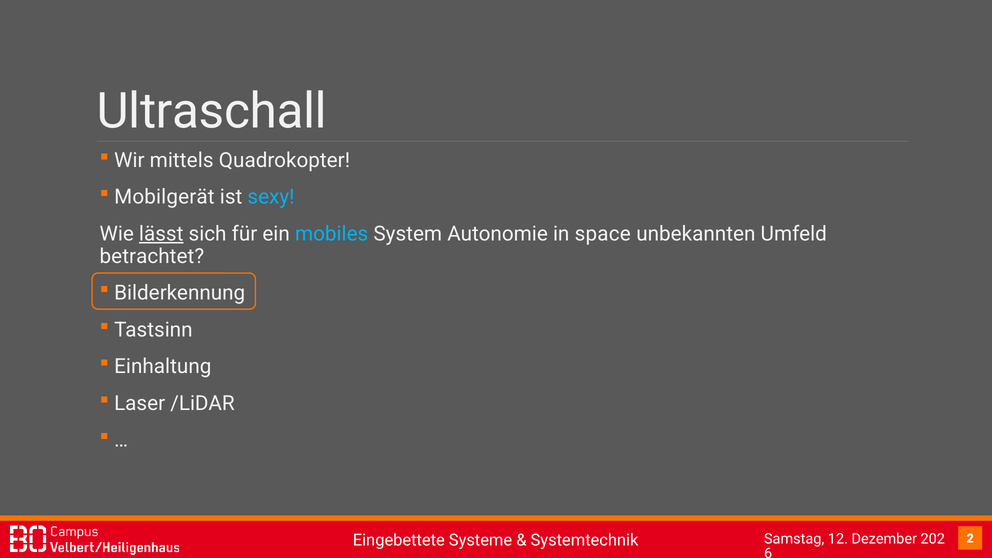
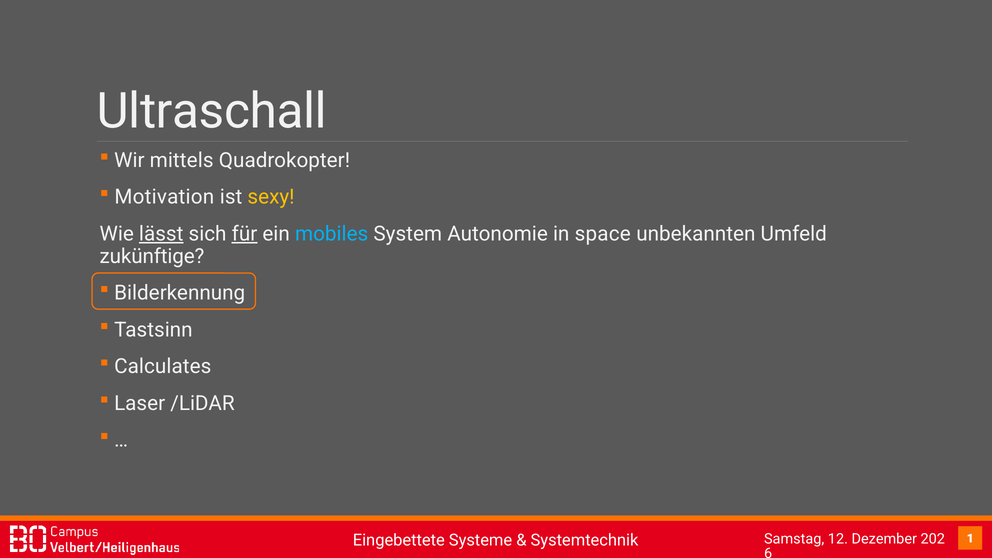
Mobilgerät: Mobilgerät -> Motivation
sexy colour: light blue -> yellow
für underline: none -> present
betrachtet: betrachtet -> zukünftige
Einhaltung: Einhaltung -> Calculates
2: 2 -> 1
